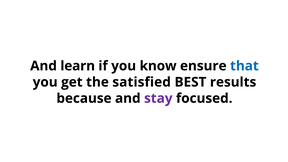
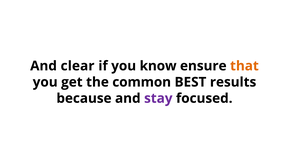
learn: learn -> clear
that colour: blue -> orange
satisfied: satisfied -> common
